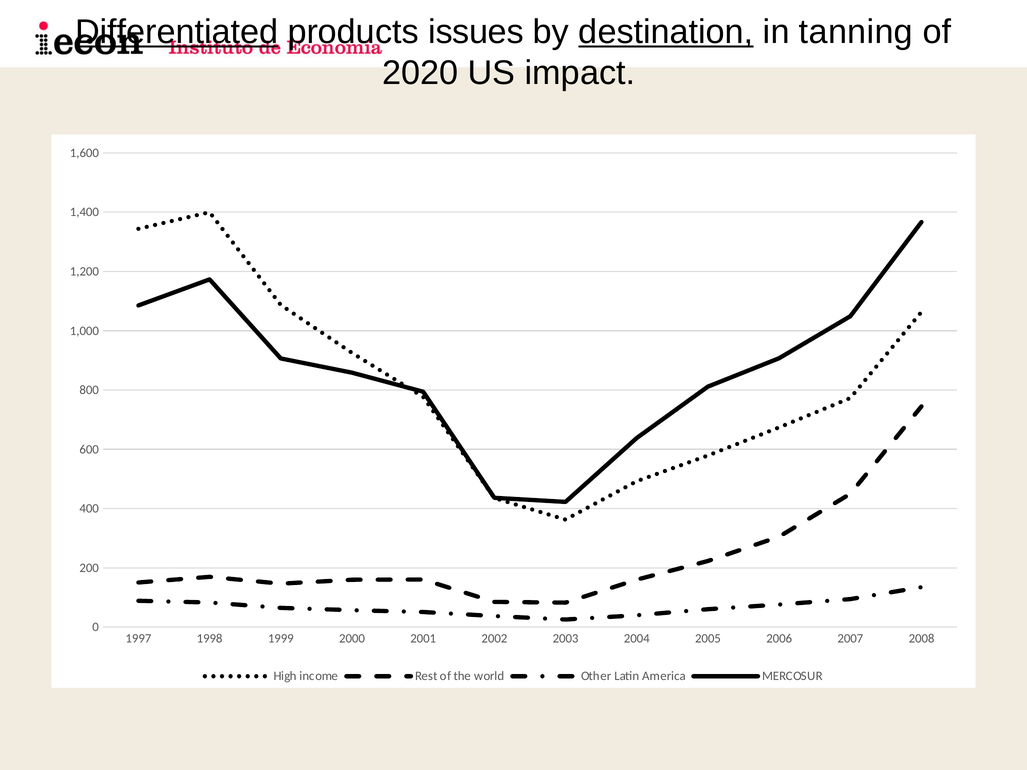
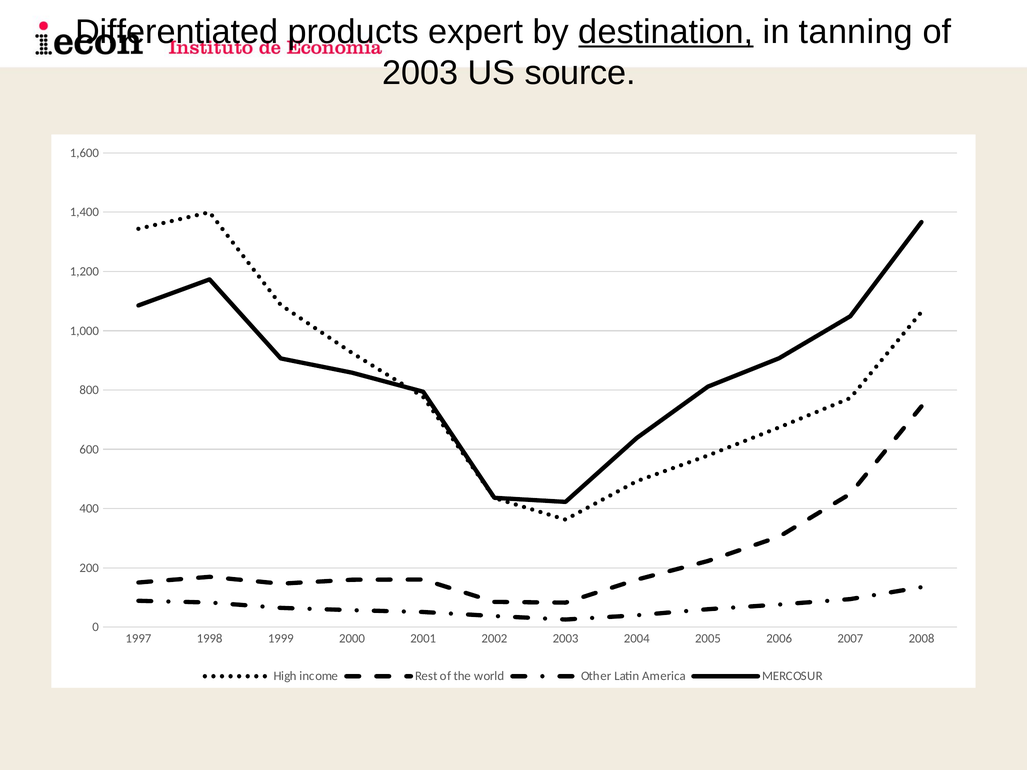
Differentiated underline: present -> none
issues: issues -> expert
2020 at (420, 73): 2020 -> 2003
impact: impact -> source
